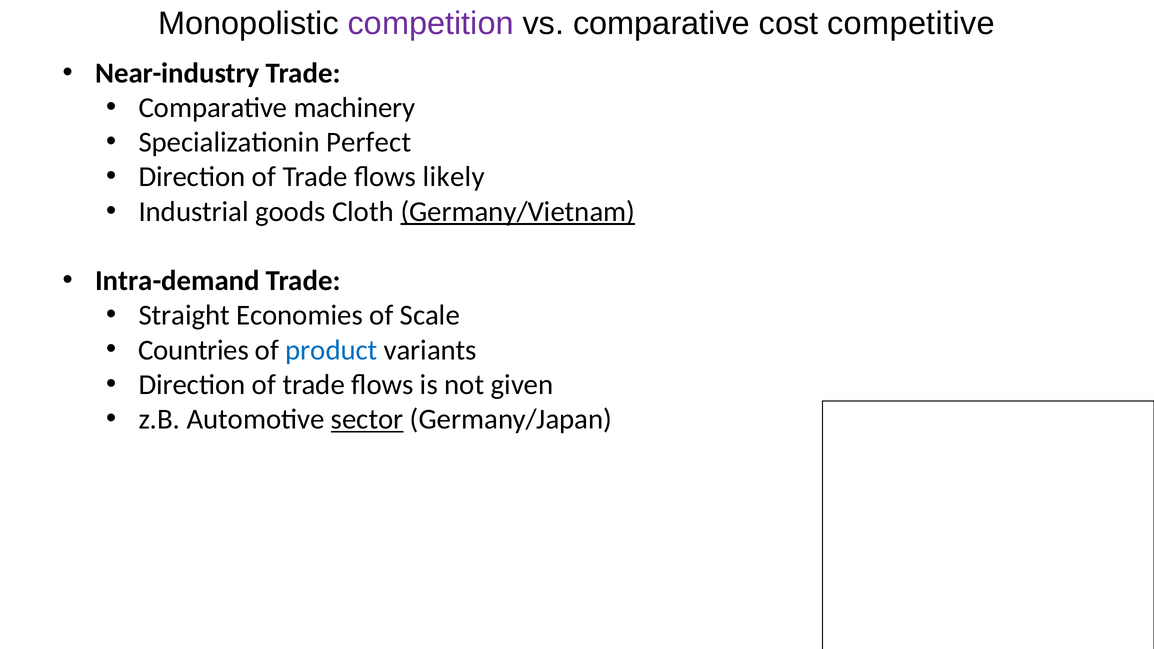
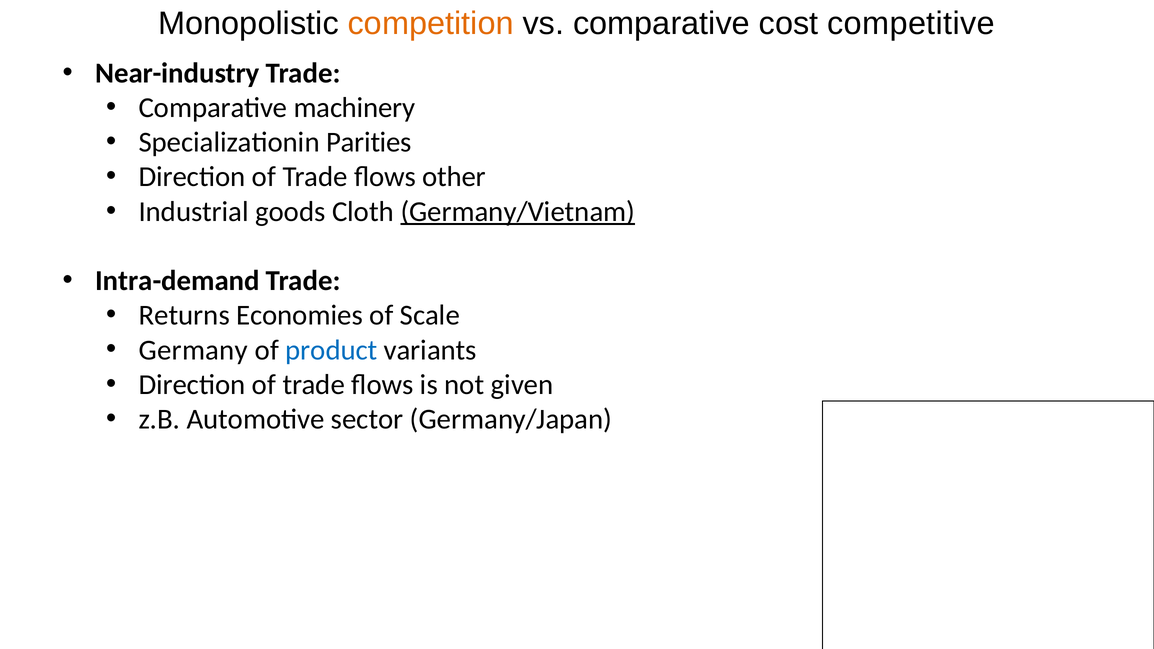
competition colour: purple -> orange
Perfect: Perfect -> Parities
likely: likely -> other
Straight: Straight -> Returns
Countries: Countries -> Germany
sector underline: present -> none
